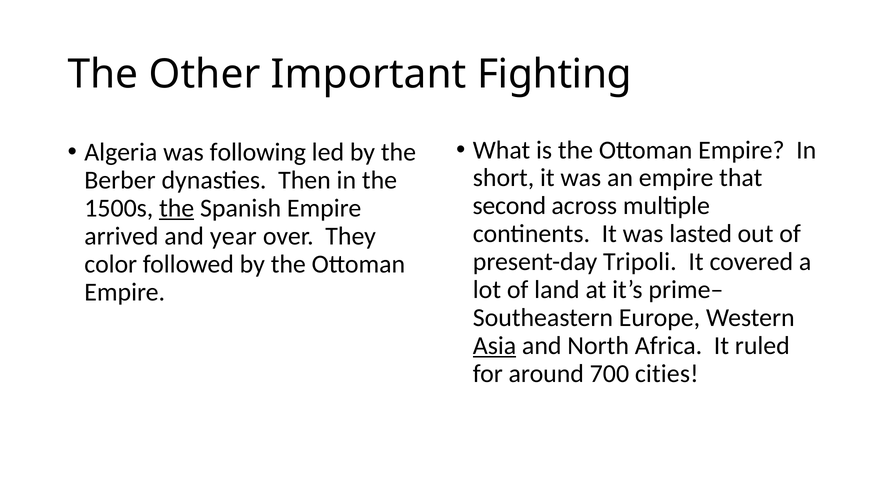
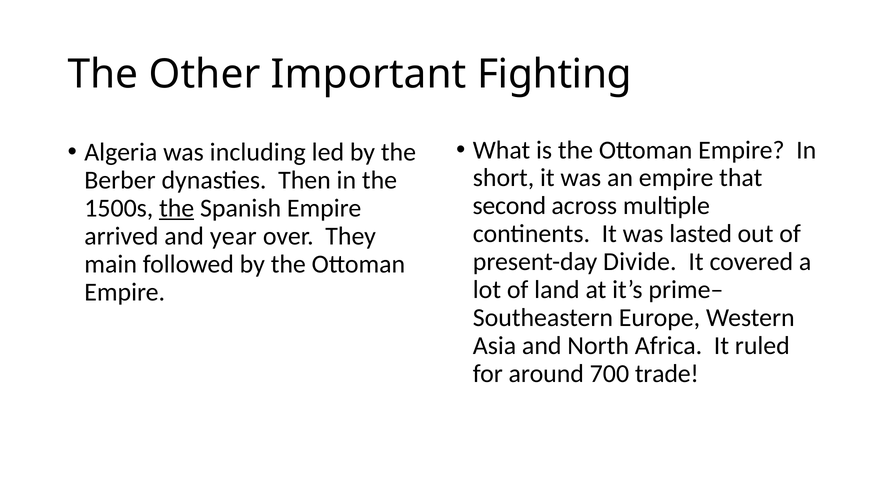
following: following -> including
Tripoli: Tripoli -> Divide
color: color -> main
Asia underline: present -> none
cities: cities -> trade
